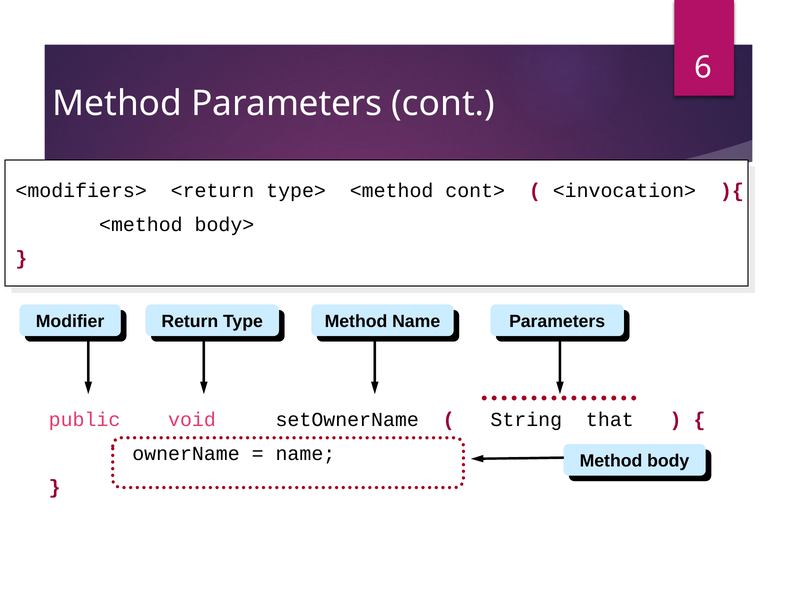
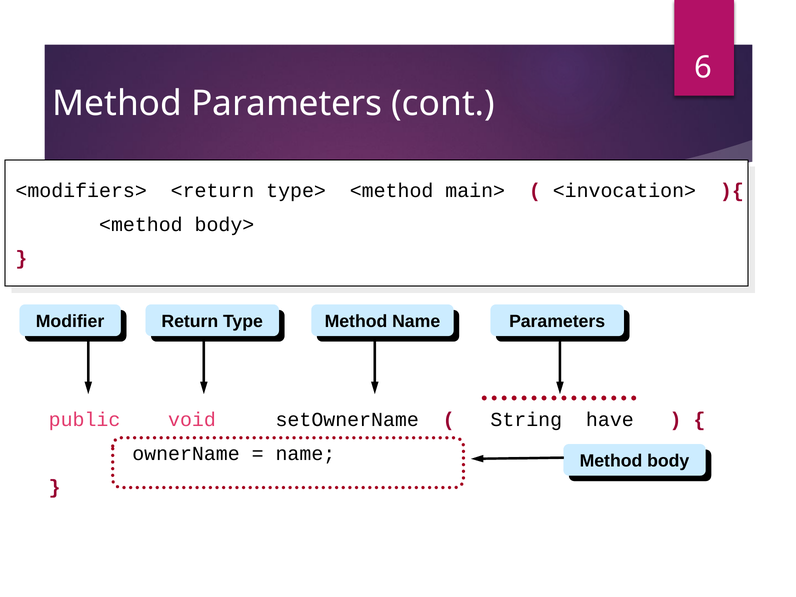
cont>: cont> -> main>
that: that -> have
